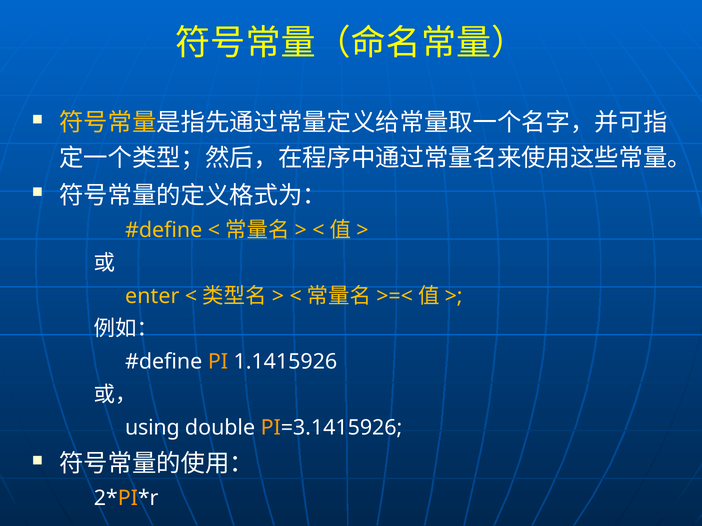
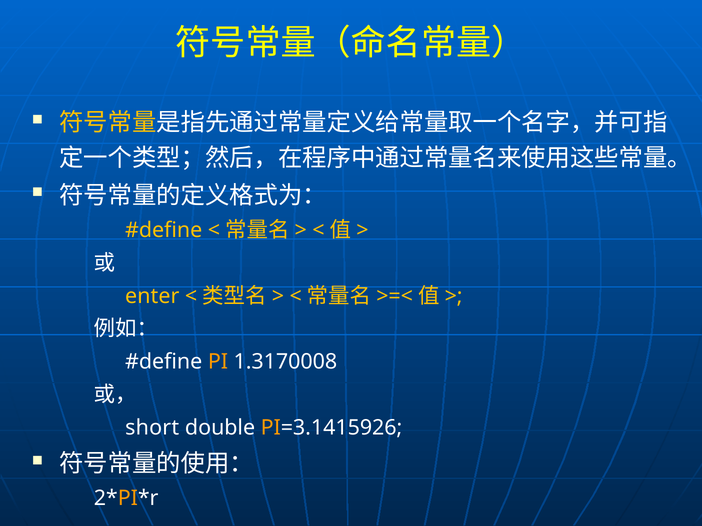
1.1415926: 1.1415926 -> 1.3170008
using: using -> short
